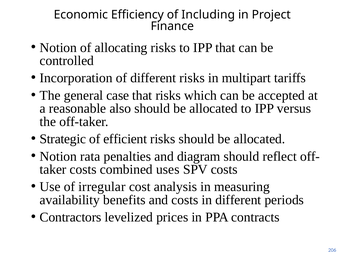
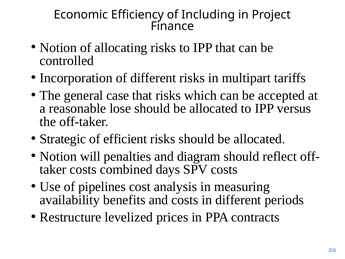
also: also -> lose
rata: rata -> will
uses: uses -> days
irregular: irregular -> pipelines
Contractors: Contractors -> Restructure
